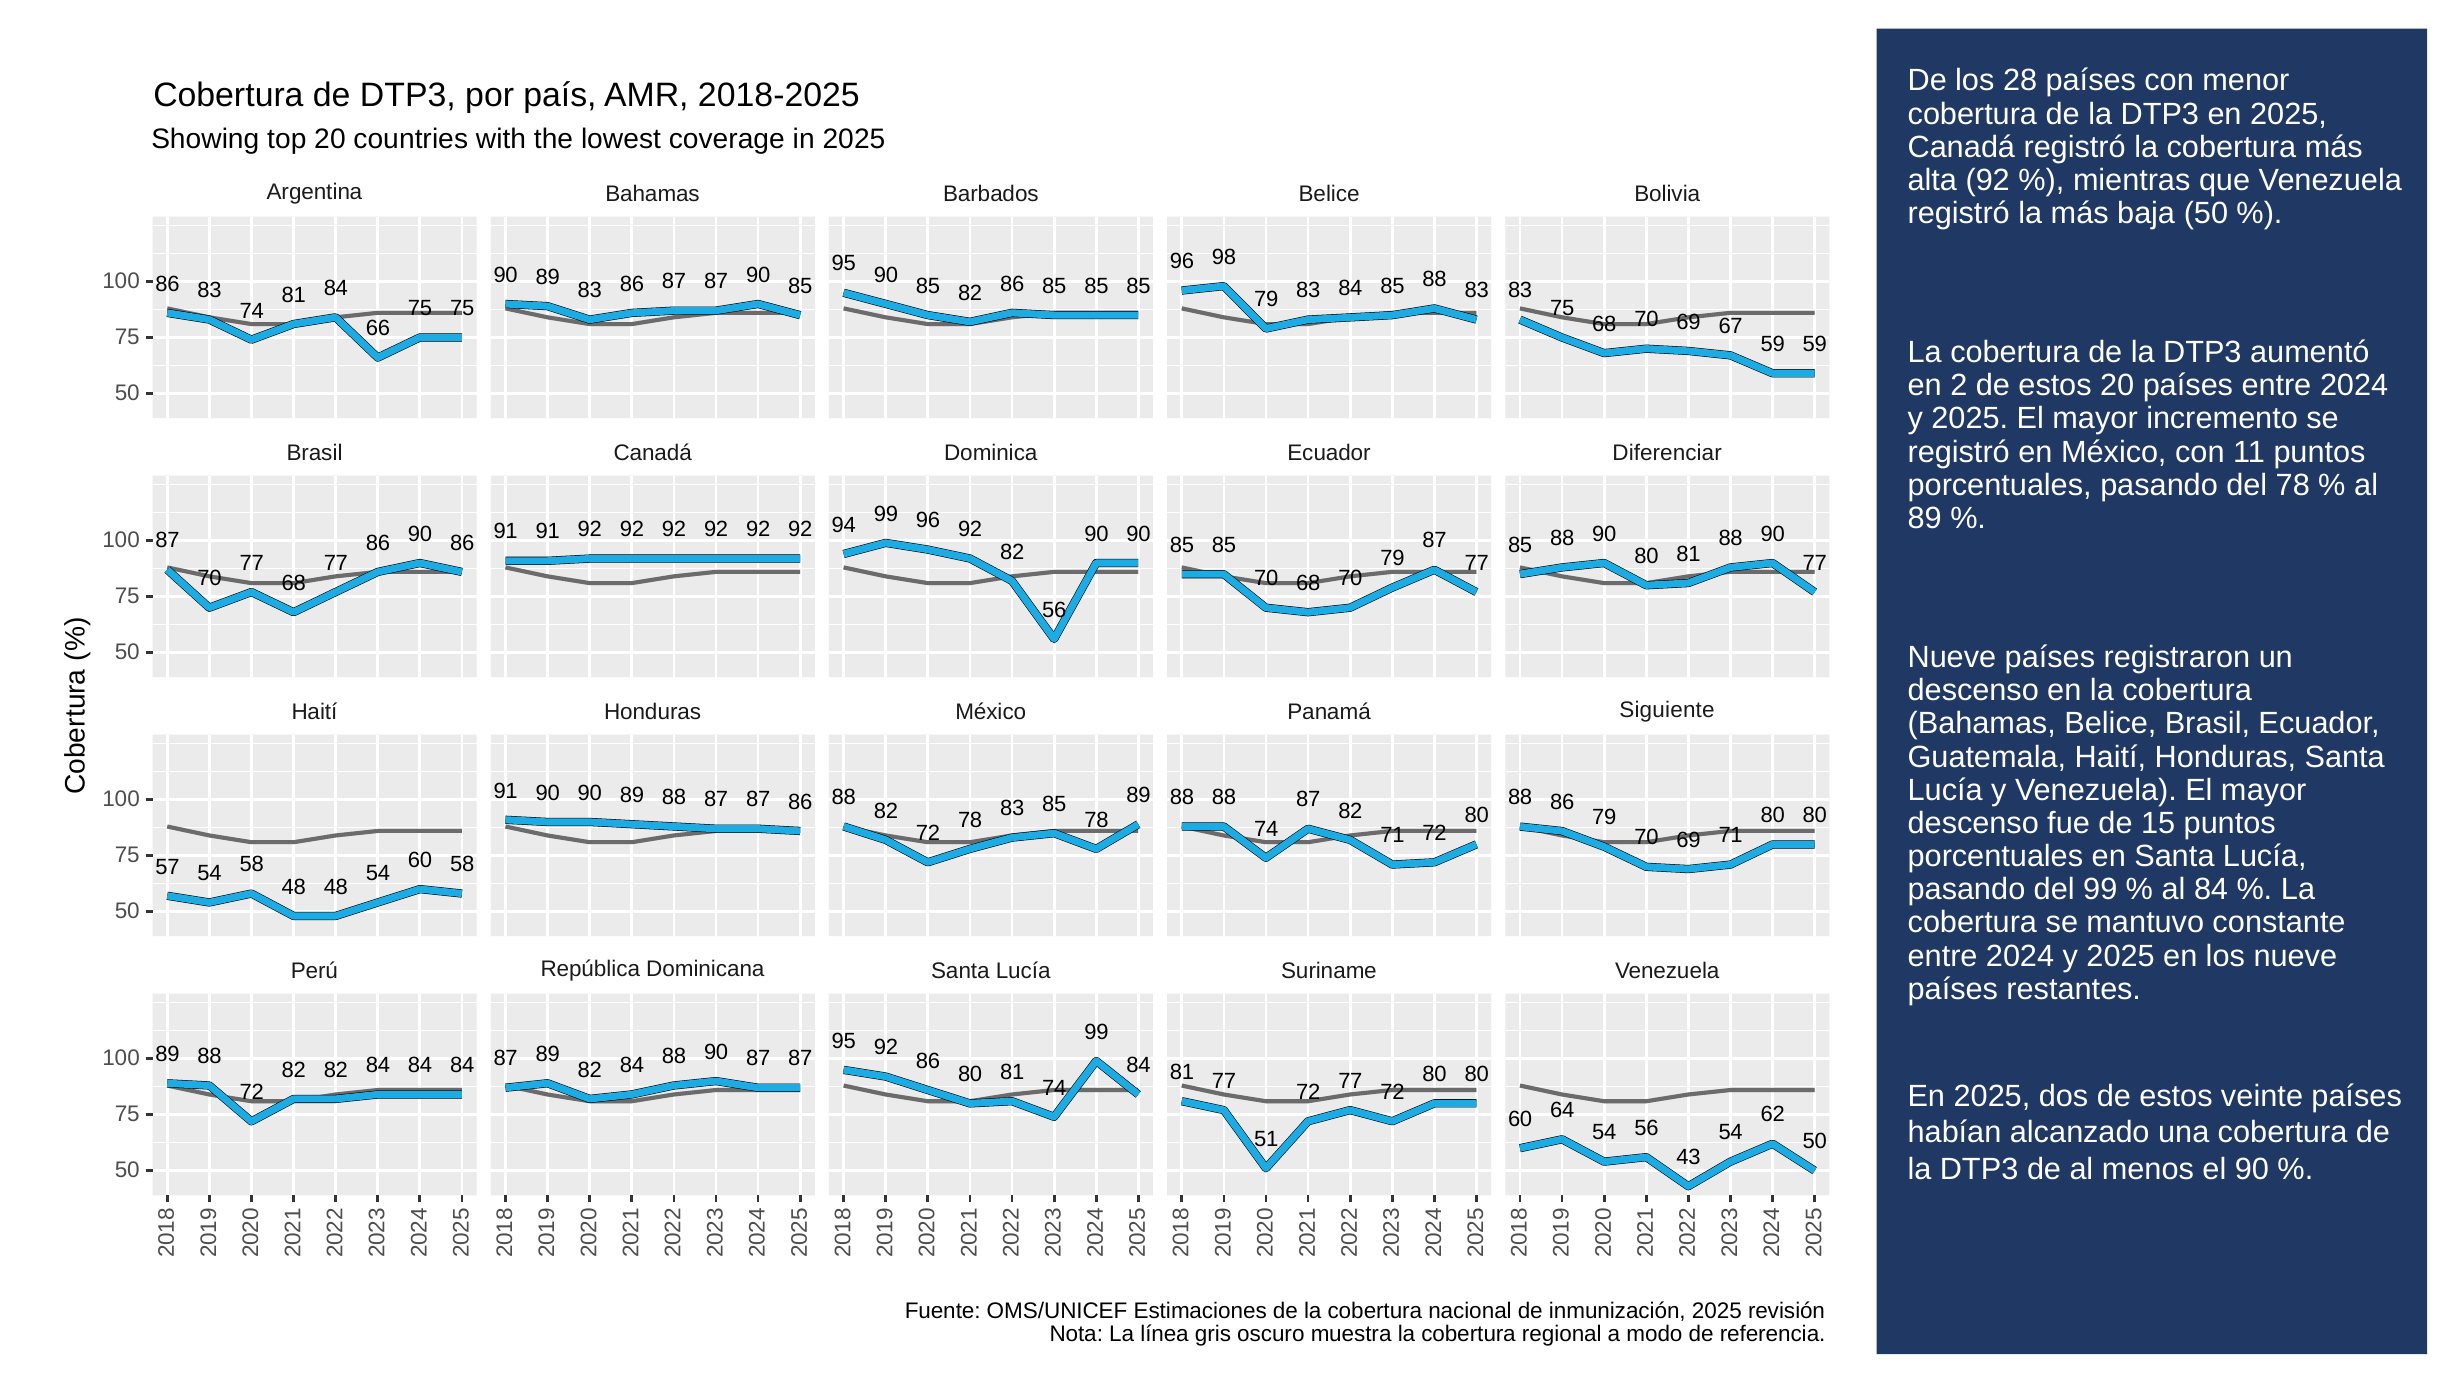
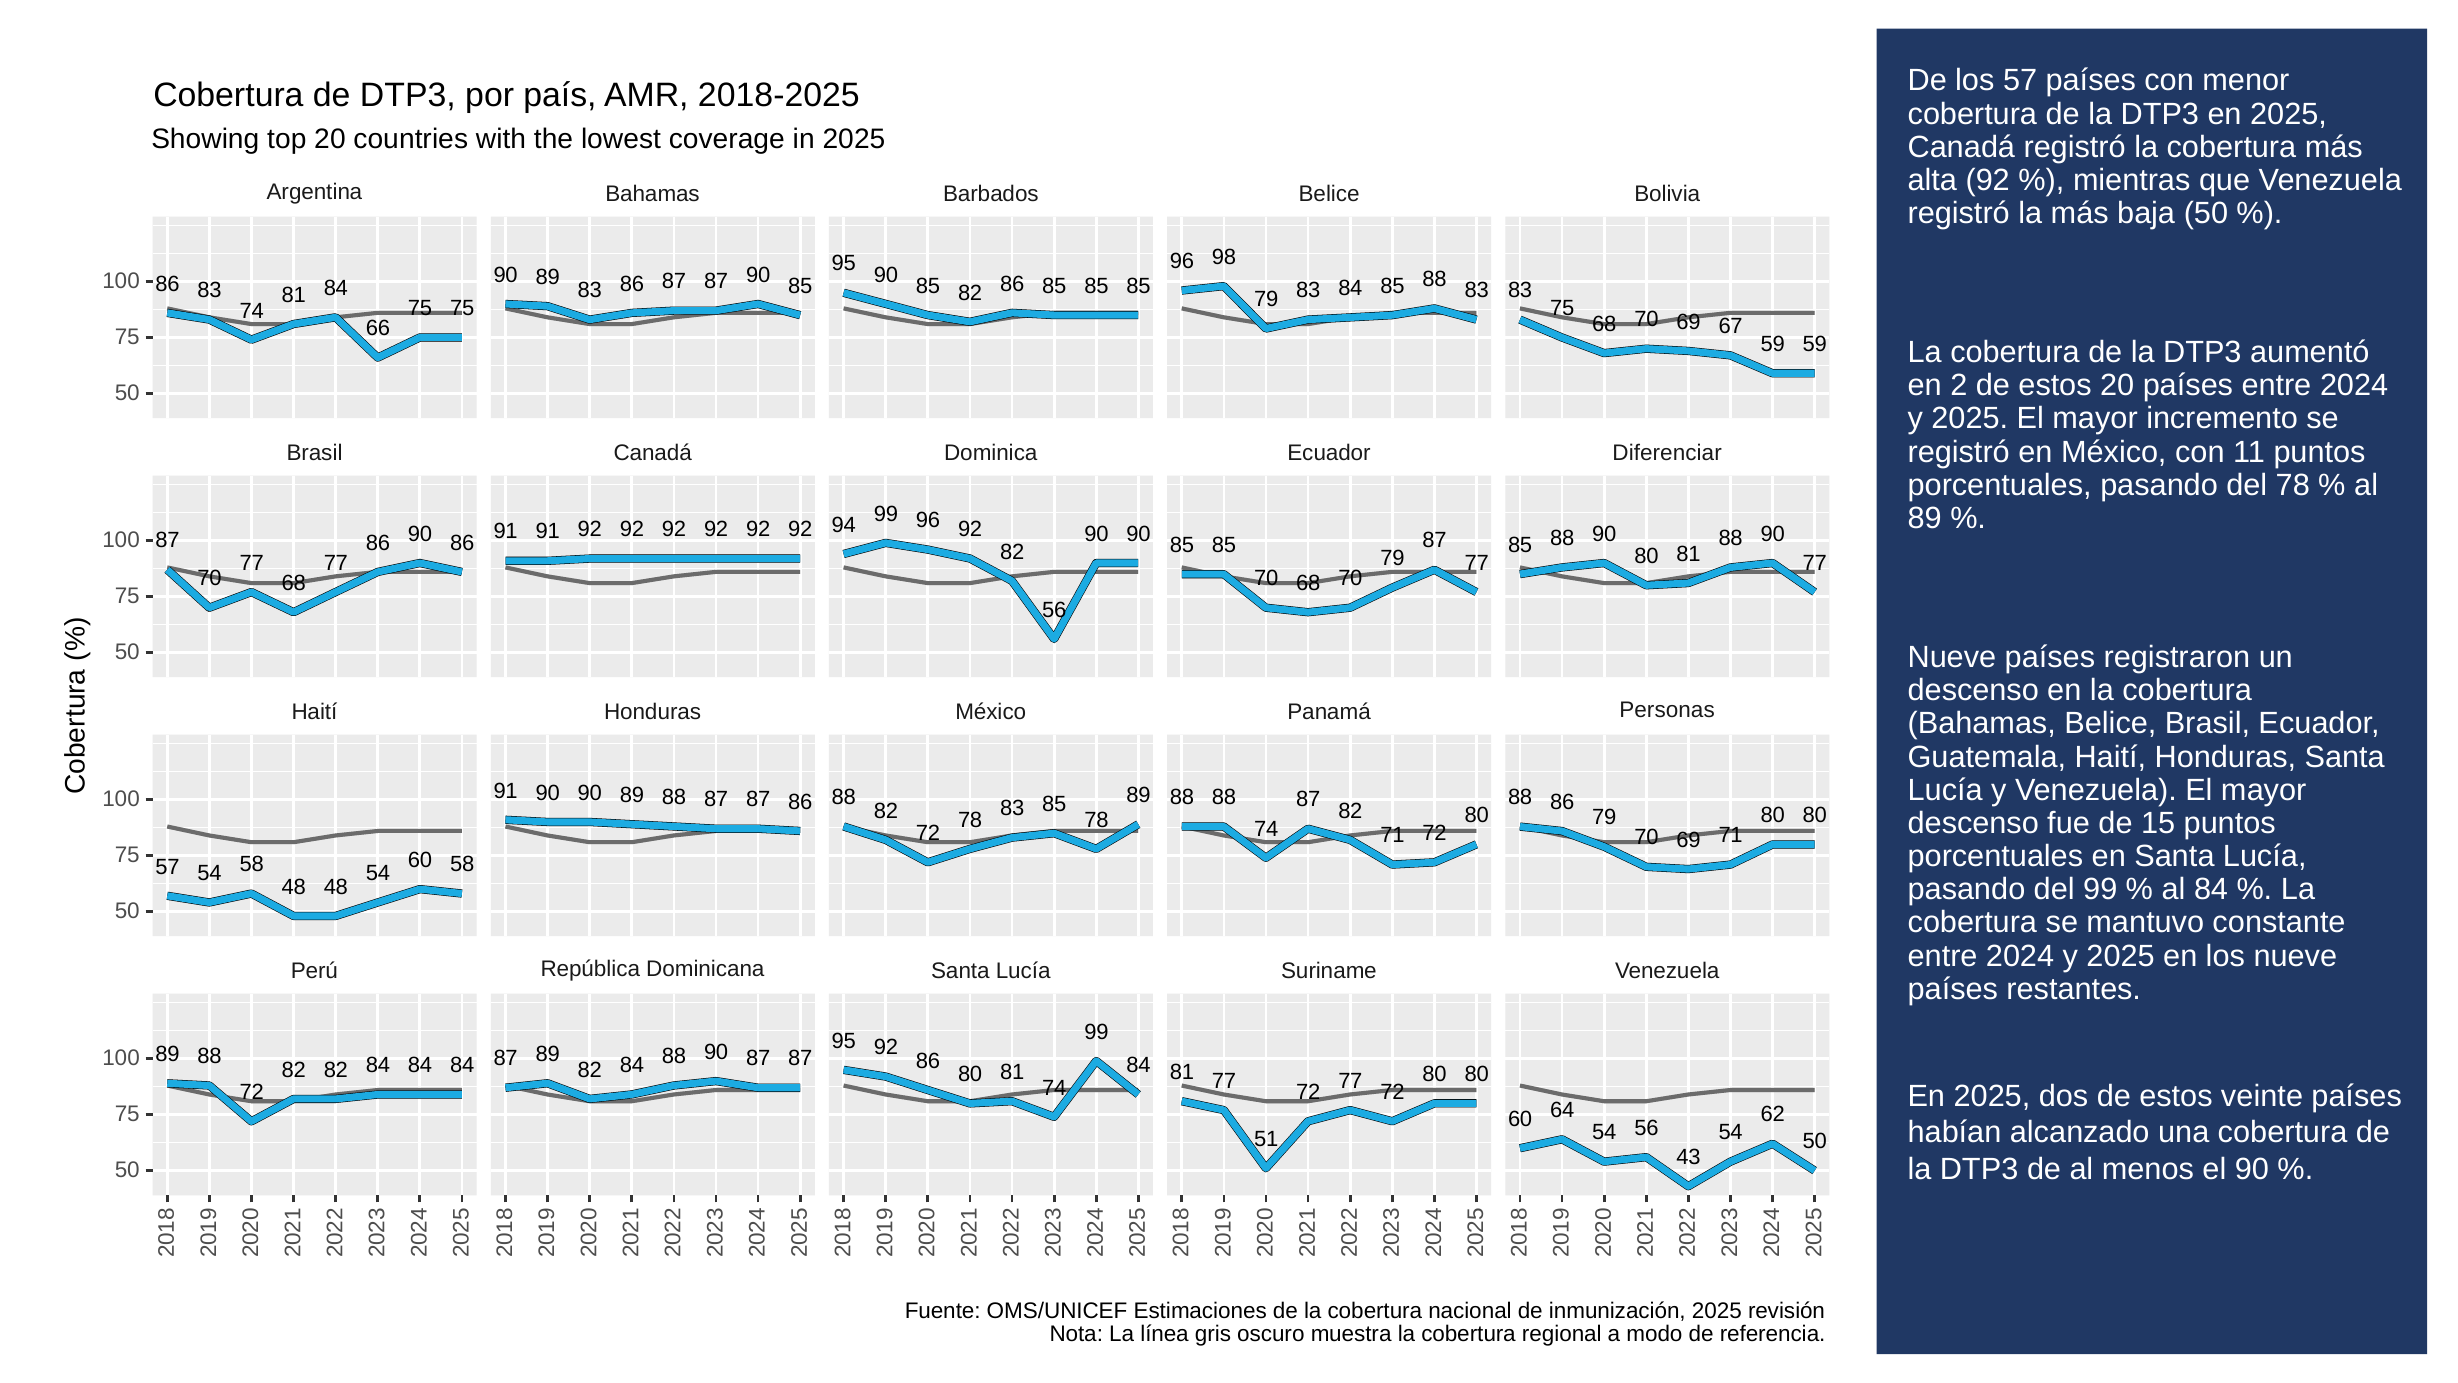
los 28: 28 -> 57
Siguiente: Siguiente -> Personas
